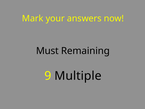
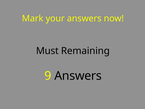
9 Multiple: Multiple -> Answers
